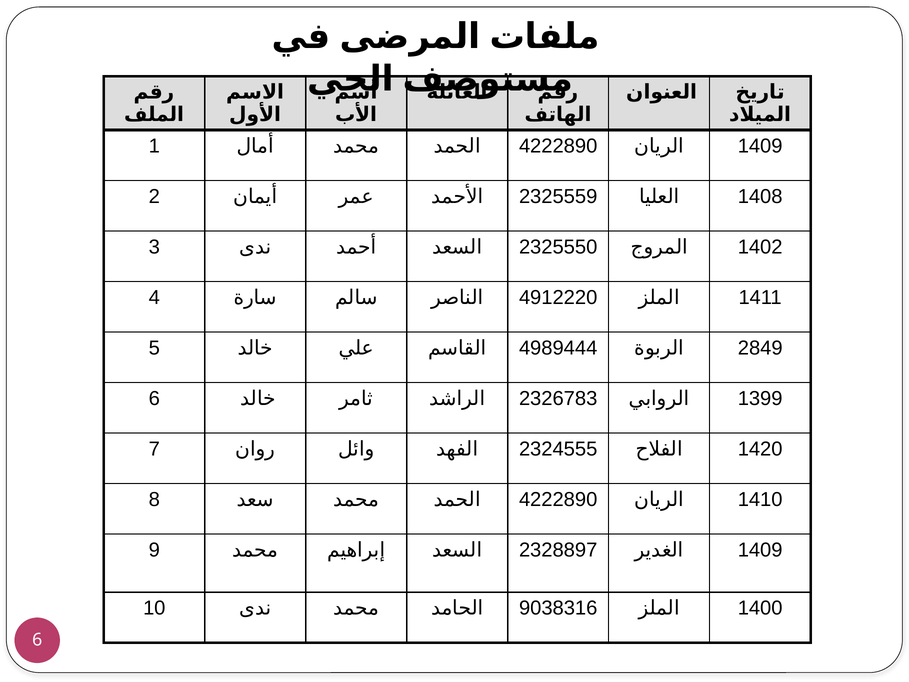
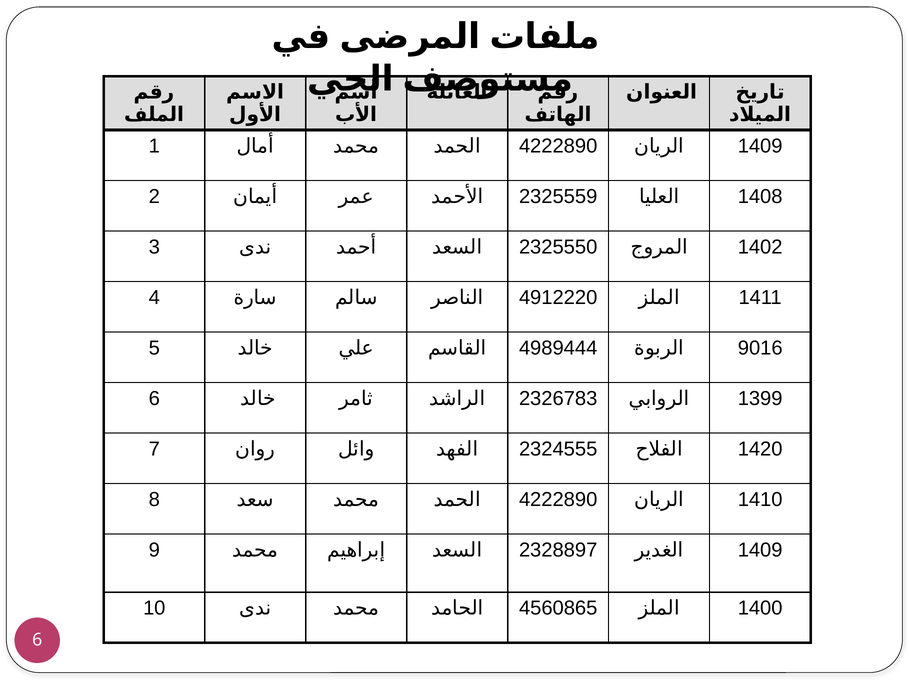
2849: 2849 -> 9016
9038316: 9038316 -> 4560865
